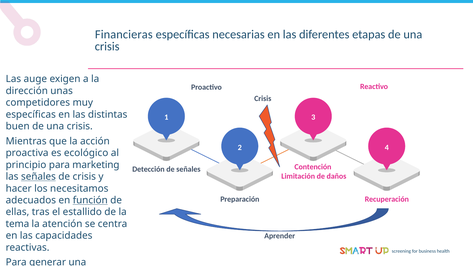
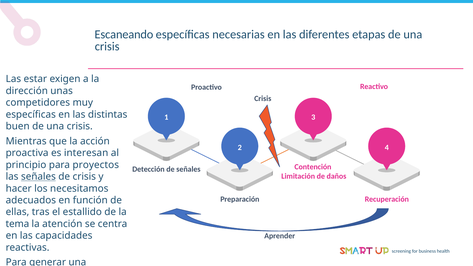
Financieras: Financieras -> Escaneando
auge: auge -> estar
ecológico: ecológico -> interesan
marketing: marketing -> proyectos
función underline: present -> none
